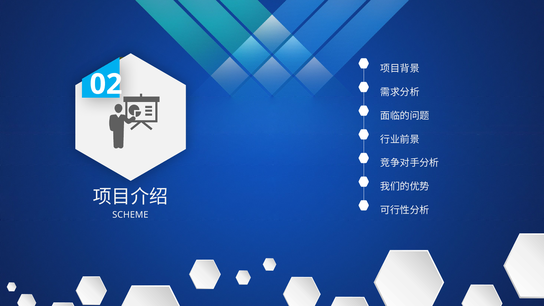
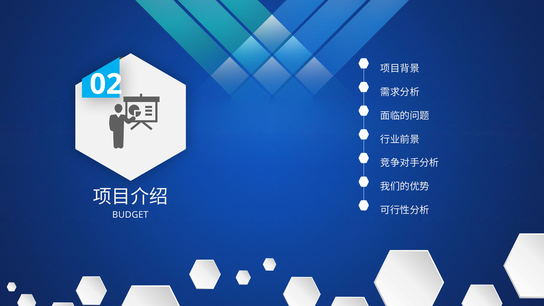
SCHEME: SCHEME -> BUDGET
